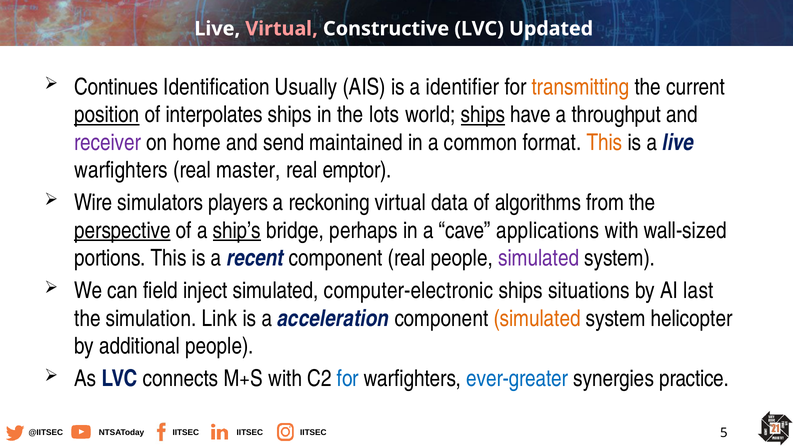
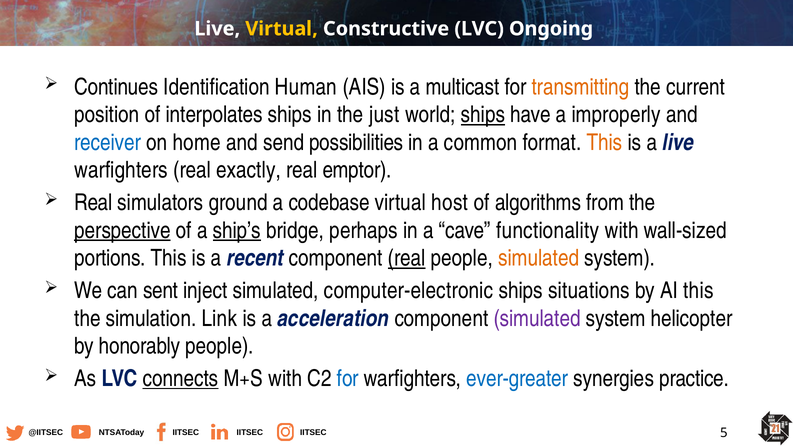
Virtual at (282, 29) colour: pink -> yellow
Updated: Updated -> Ongoing
Usually: Usually -> Human
identifier: identifier -> multicast
position underline: present -> none
lots: lots -> just
throughput: throughput -> improperly
receiver colour: purple -> blue
maintained: maintained -> possibilities
master: master -> exactly
Wire at (93, 203): Wire -> Real
players: players -> ground
reckoning: reckoning -> codebase
data: data -> host
applications: applications -> functionality
real at (407, 258) underline: none -> present
simulated at (539, 258) colour: purple -> orange
field: field -> sent
AI last: last -> this
simulated at (537, 318) colour: orange -> purple
additional: additional -> honorably
connects underline: none -> present
